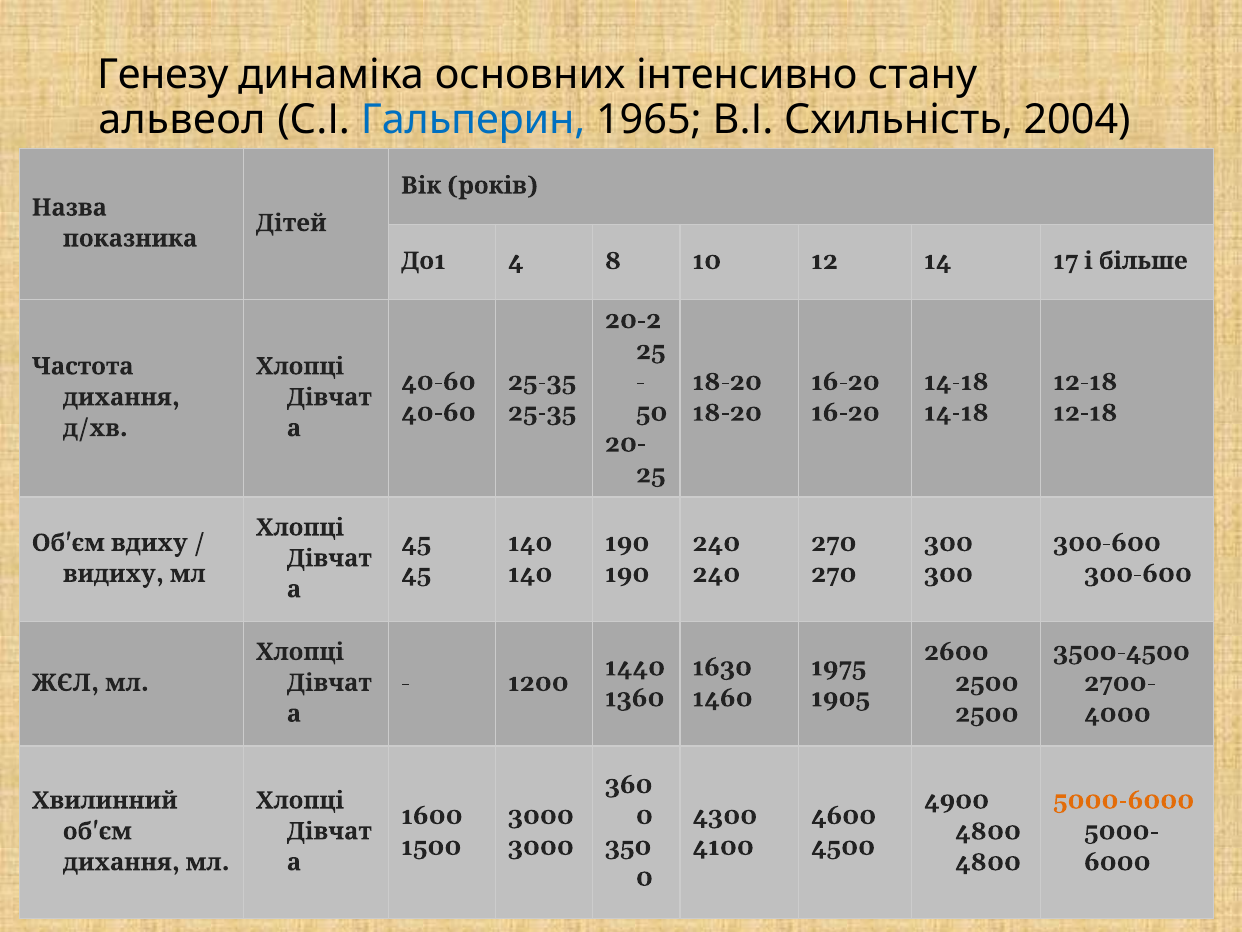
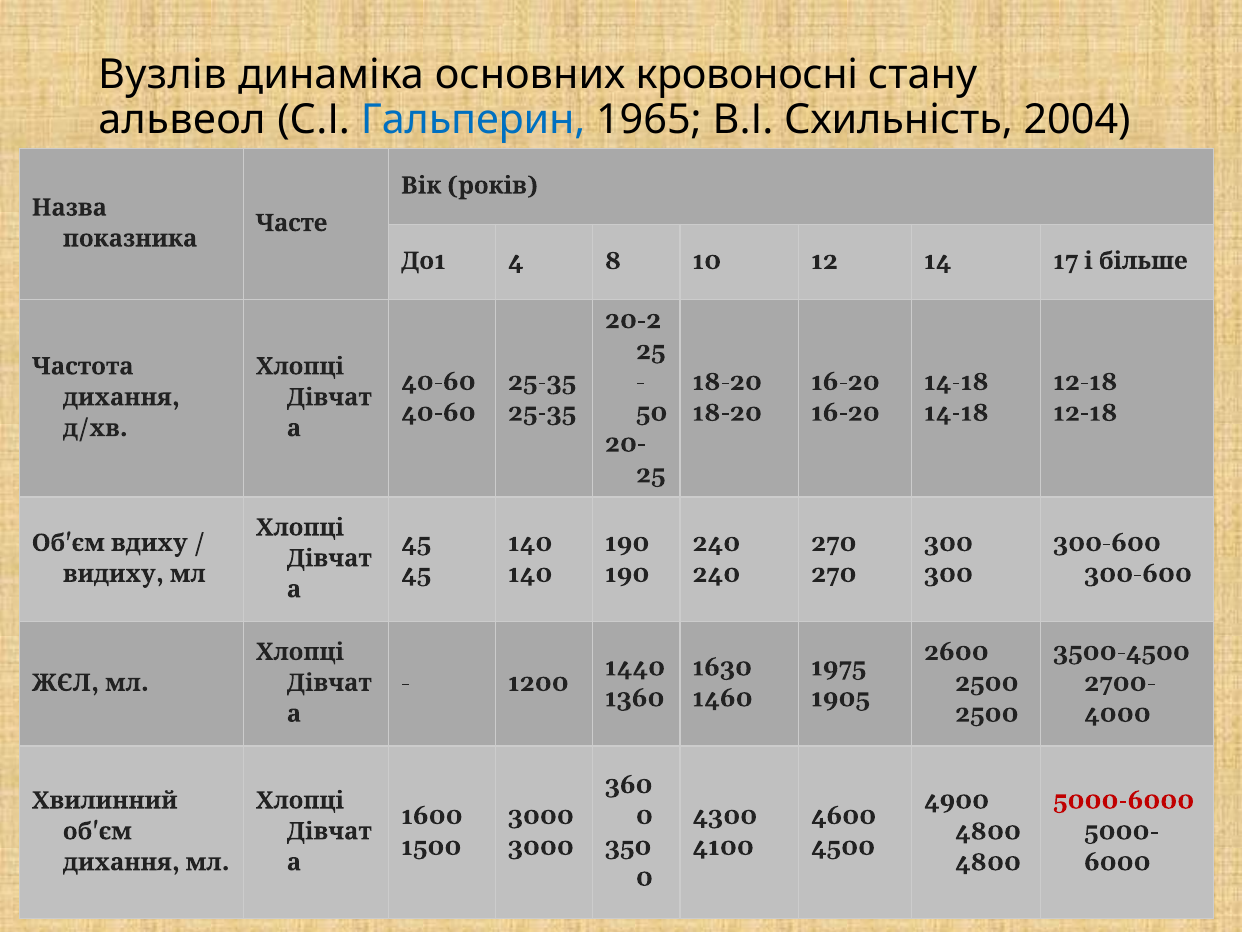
Генезу: Генезу -> Вузлів
інтенсивно: інтенсивно -> кровоносні
Дітей: Дітей -> Часте
5000-6000 colour: orange -> red
